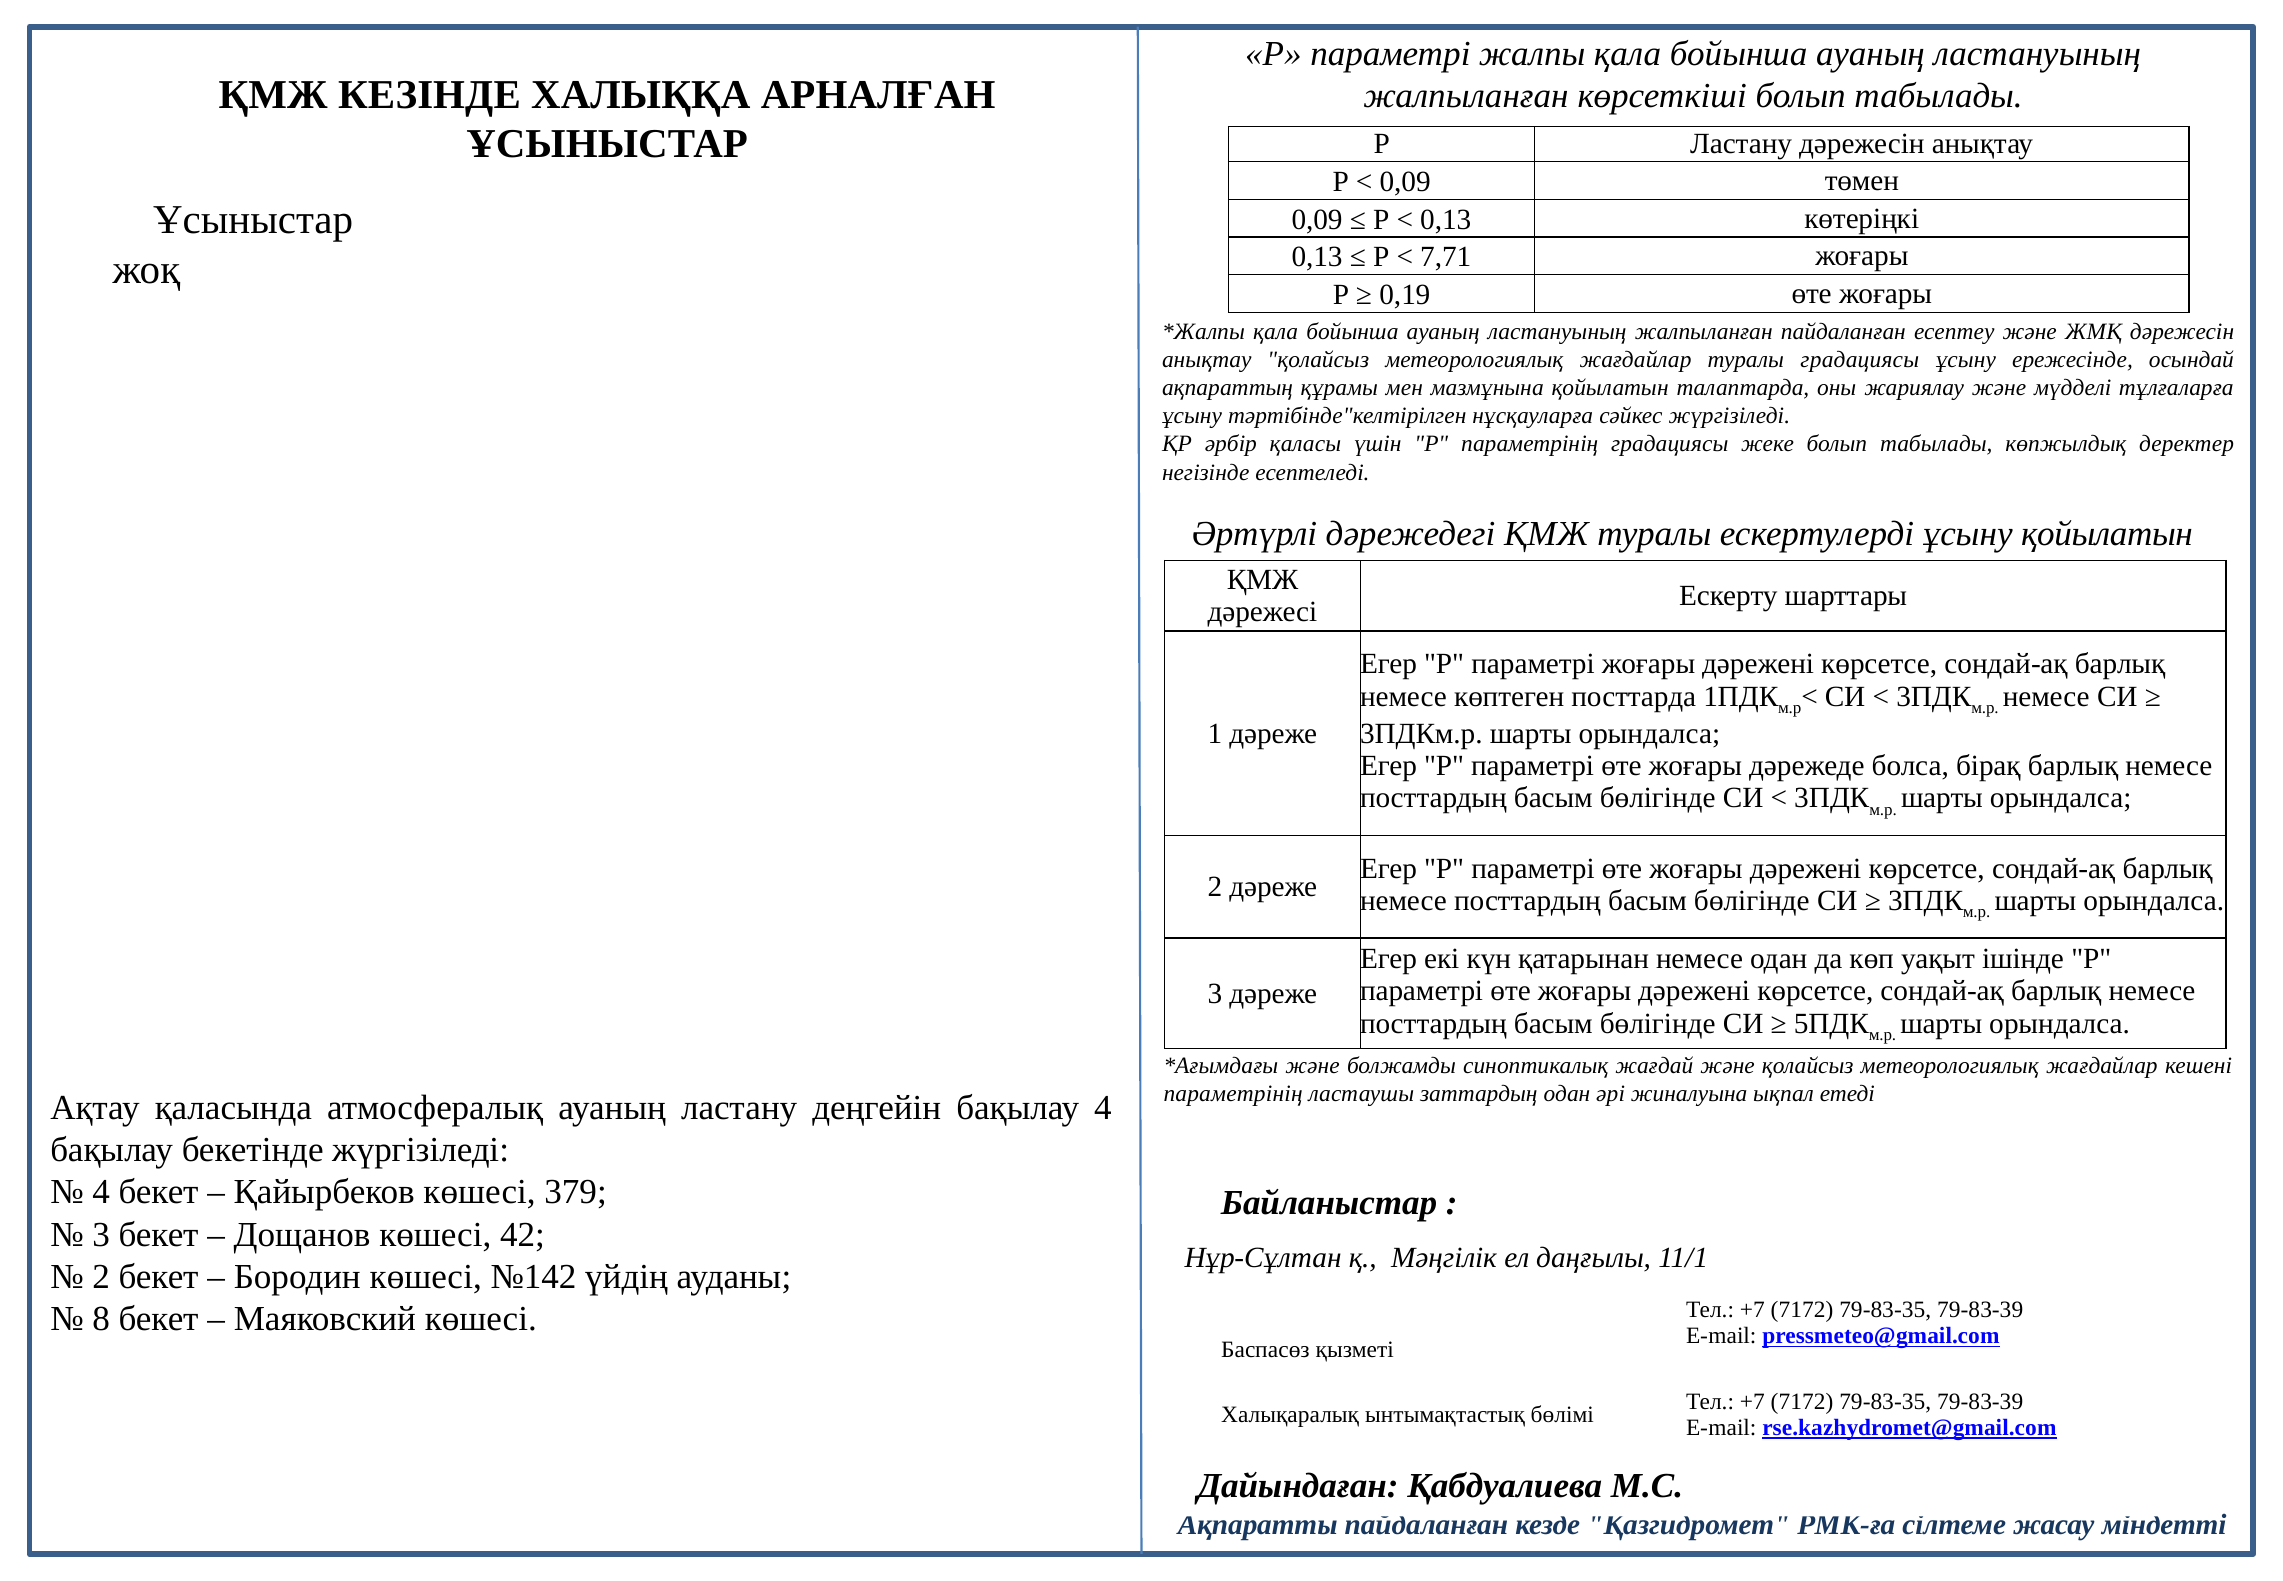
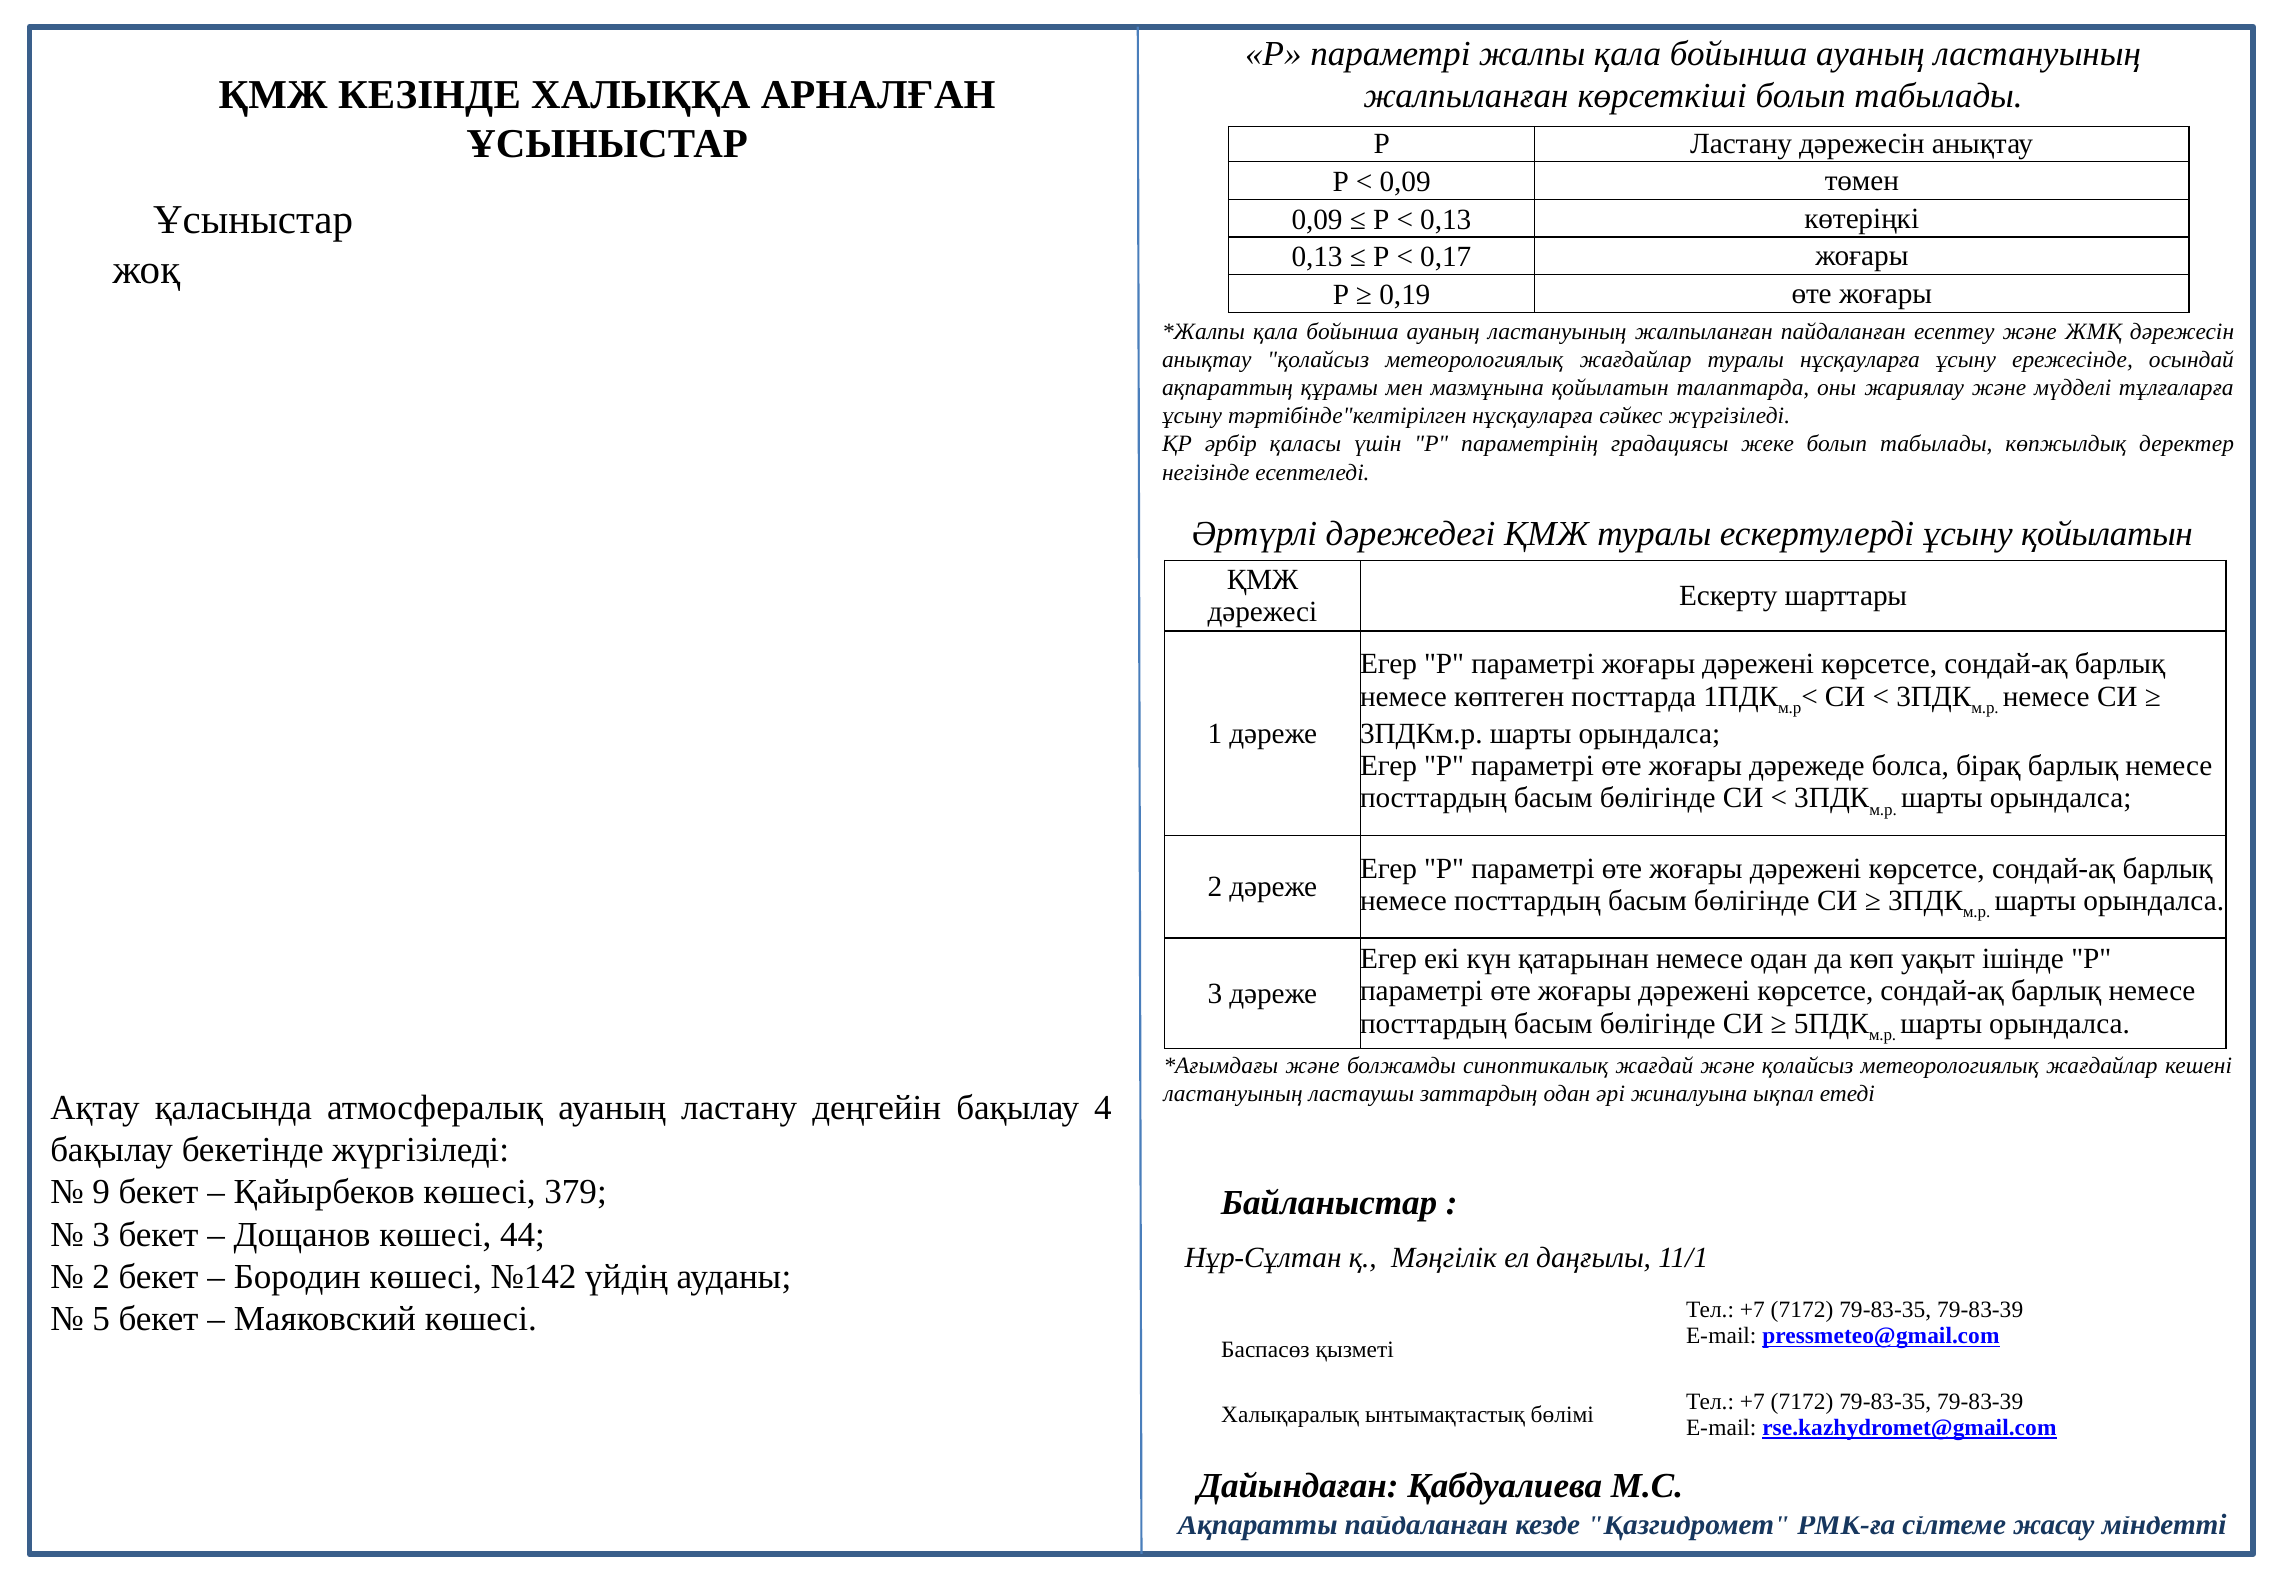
7,71: 7,71 -> 0,17
туралы градациясы: градациясы -> нұсқауларға
параметрінің at (1233, 1094): параметрінің -> ластануының
4 at (101, 1192): 4 -> 9
42: 42 -> 44
8: 8 -> 5
